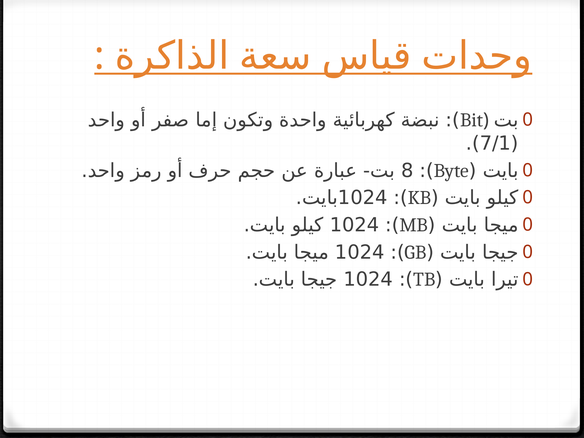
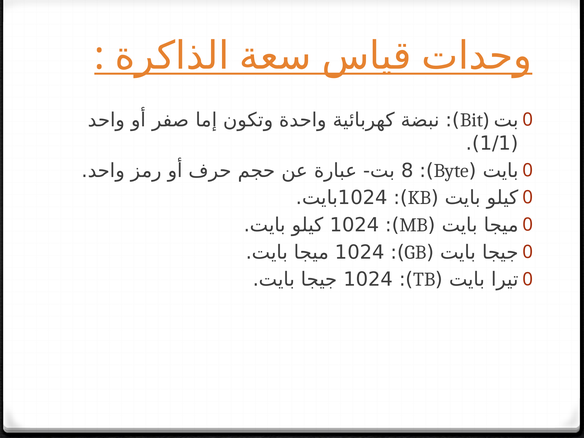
7/1: 7/1 -> 1/1
